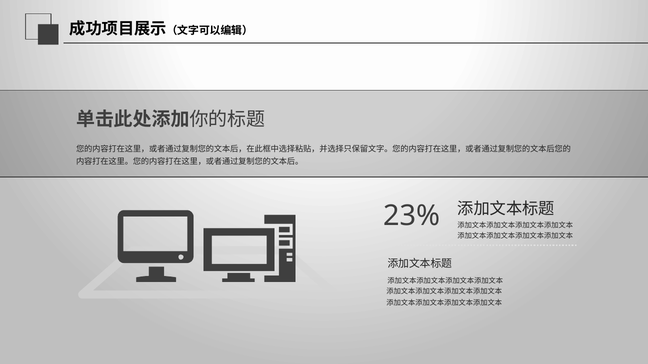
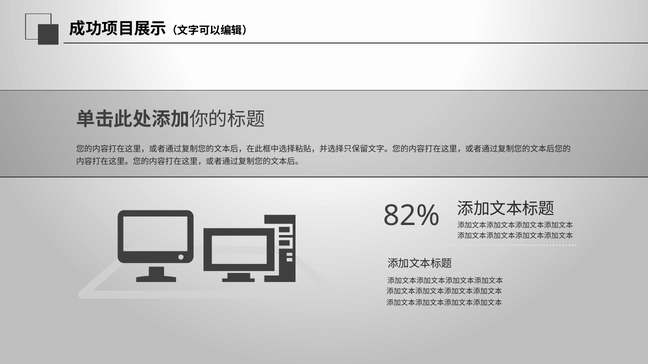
23%: 23% -> 82%
